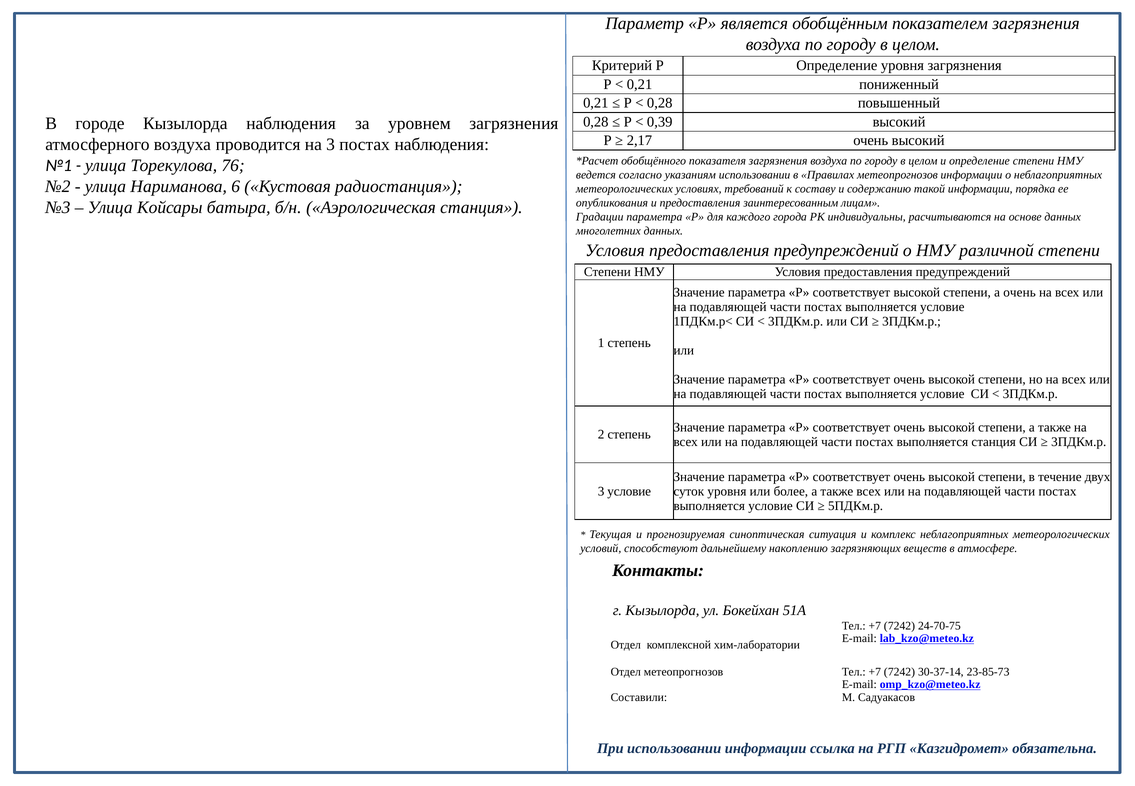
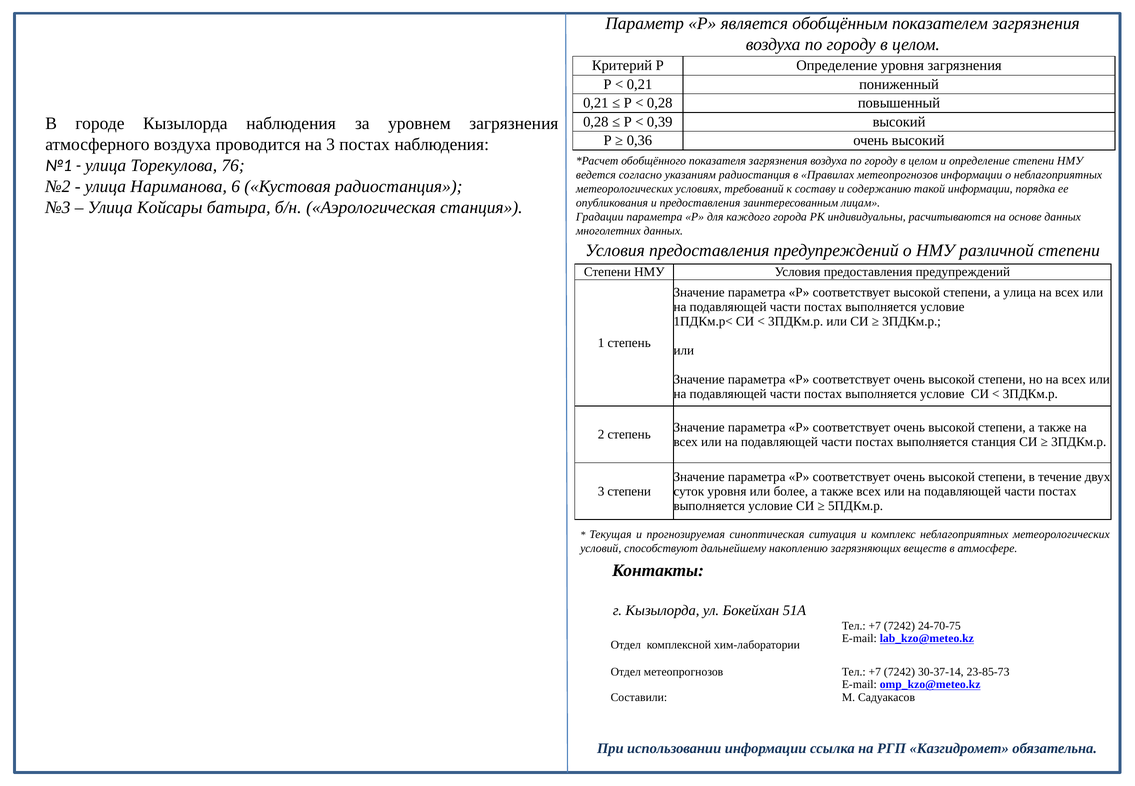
2,17: 2,17 -> 0,36
указаниям использовании: использовании -> радиостанция
а очень: очень -> улица
3 условие: условие -> степени
